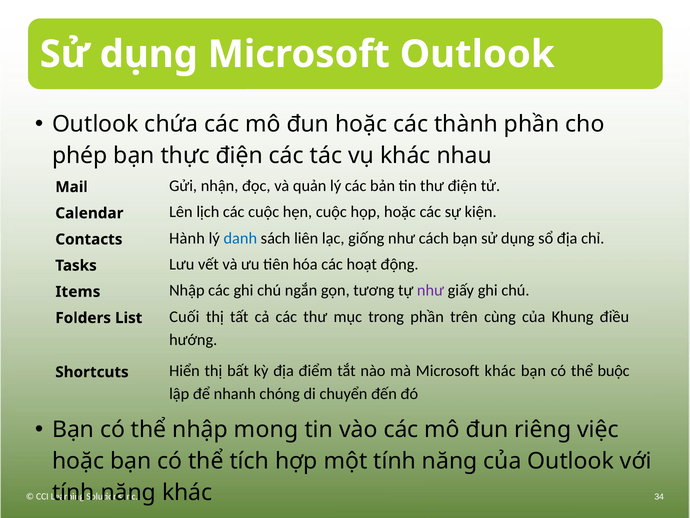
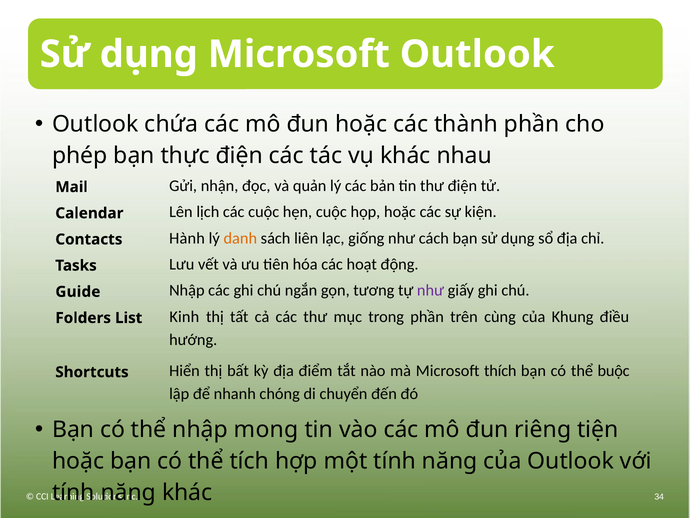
danh colour: blue -> orange
Items: Items -> Guide
Cuối: Cuối -> Kinh
Microsoft khác: khác -> thích
việc: việc -> tiện
